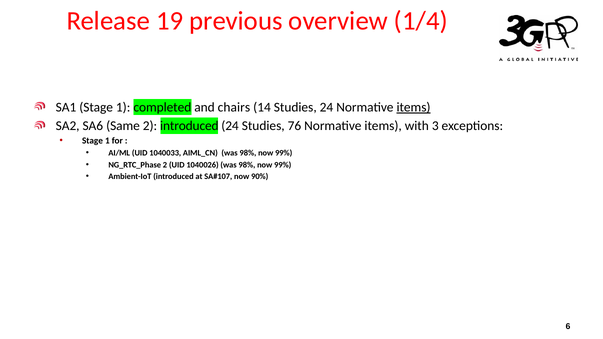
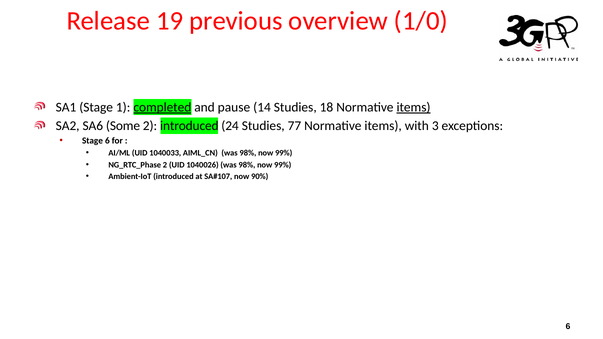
1/4: 1/4 -> 1/0
completed underline: none -> present
chairs: chairs -> pause
Studies 24: 24 -> 18
Same: Same -> Some
76: 76 -> 77
1 at (107, 141): 1 -> 6
